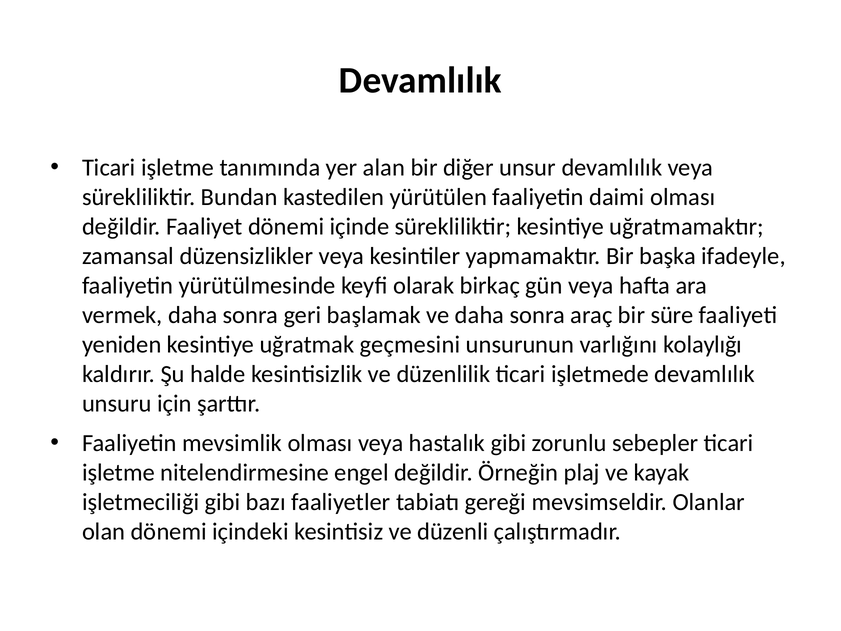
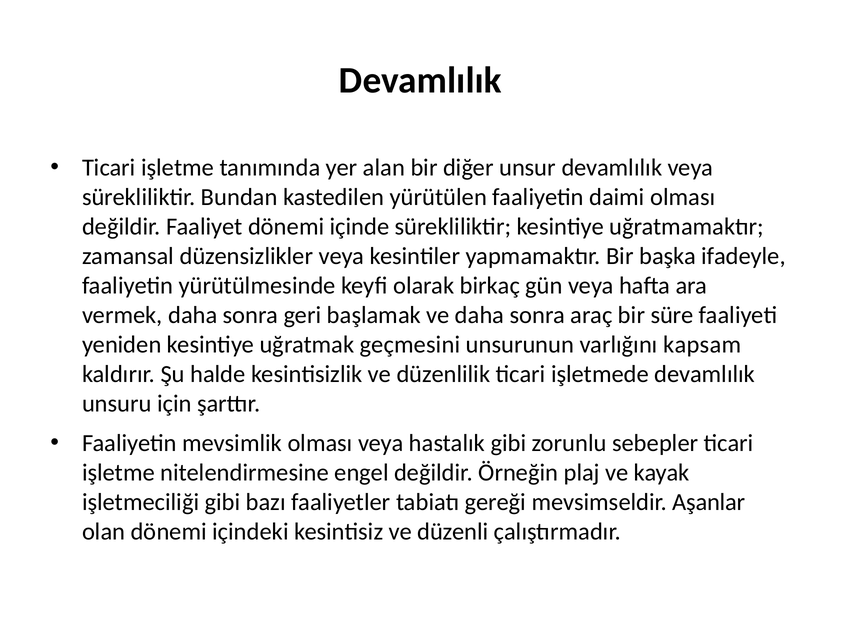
kolaylığı: kolaylığı -> kapsam
Olanlar: Olanlar -> Aşanlar
